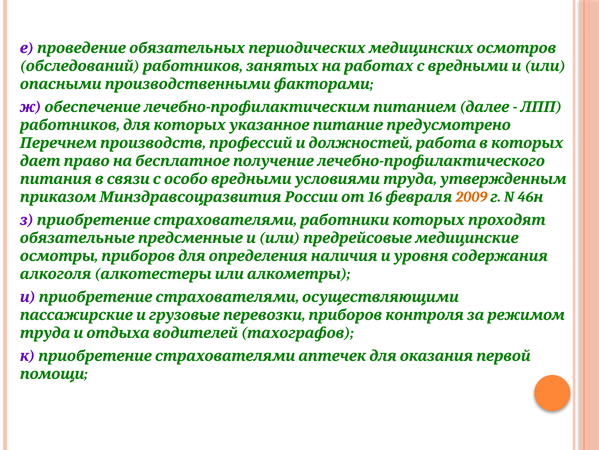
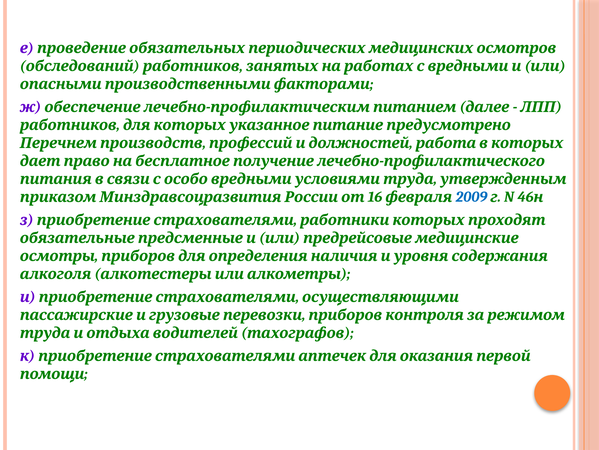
2009 colour: orange -> blue
